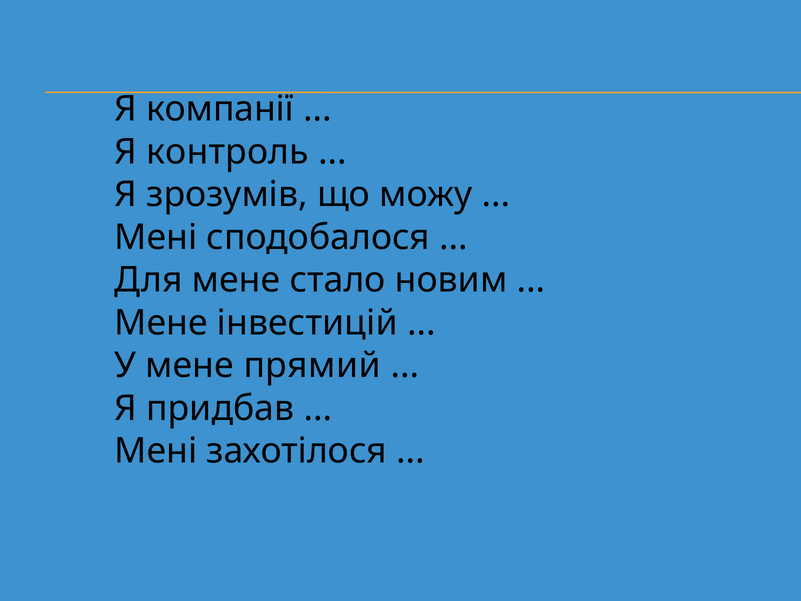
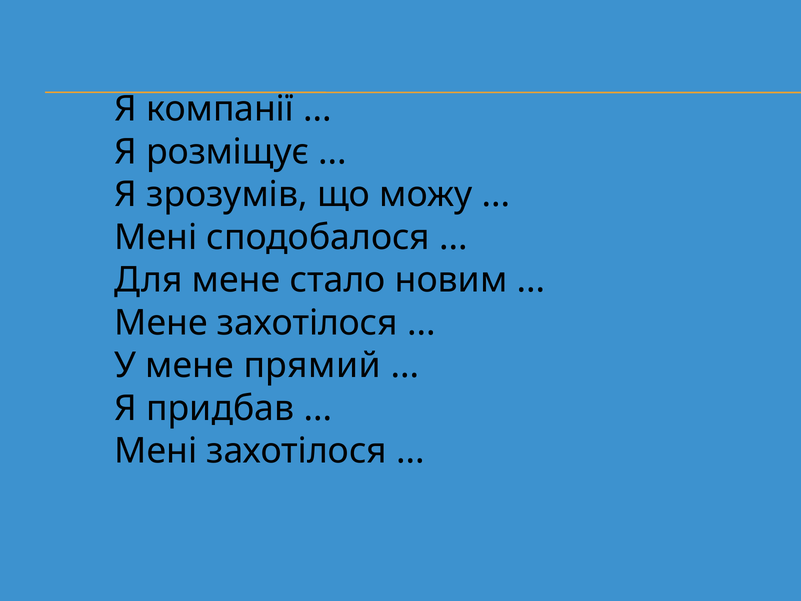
контроль: контроль -> розміщує
Мене інвестицій: інвестицій -> захотілося
